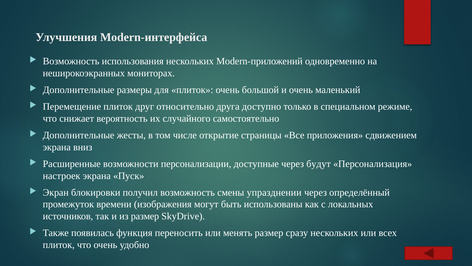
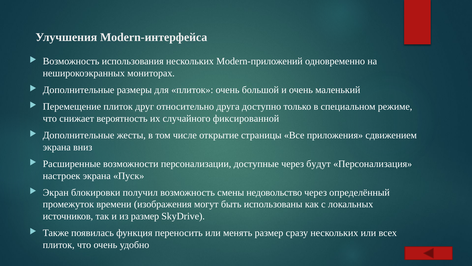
самостоятельно: самостоятельно -> фиксированной
упразднении: упразднении -> недовольство
